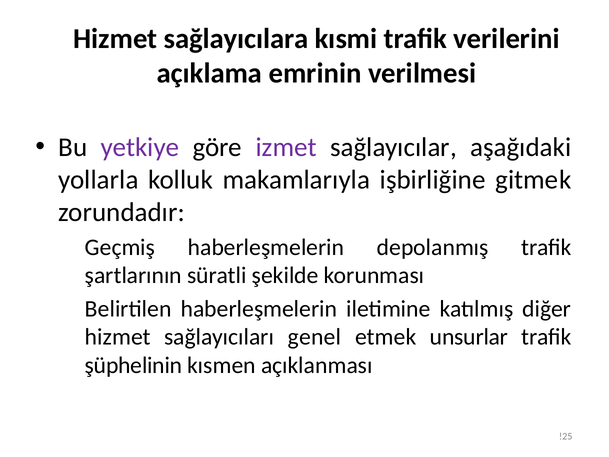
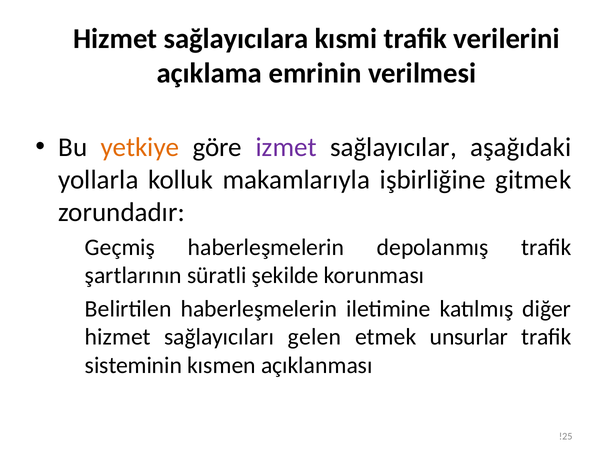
yetkiye colour: purple -> orange
genel: genel -> gelen
şüphelinin: şüphelinin -> sisteminin
